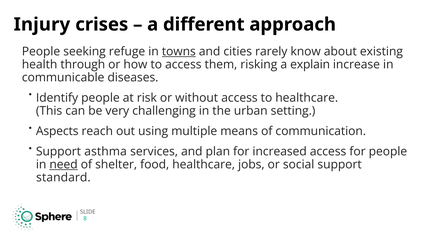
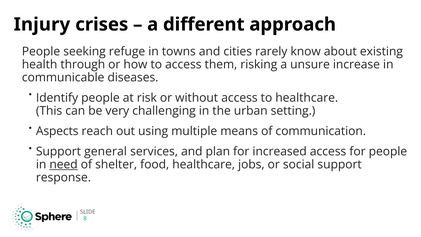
towns underline: present -> none
explain: explain -> unsure
asthma: asthma -> general
standard: standard -> response
